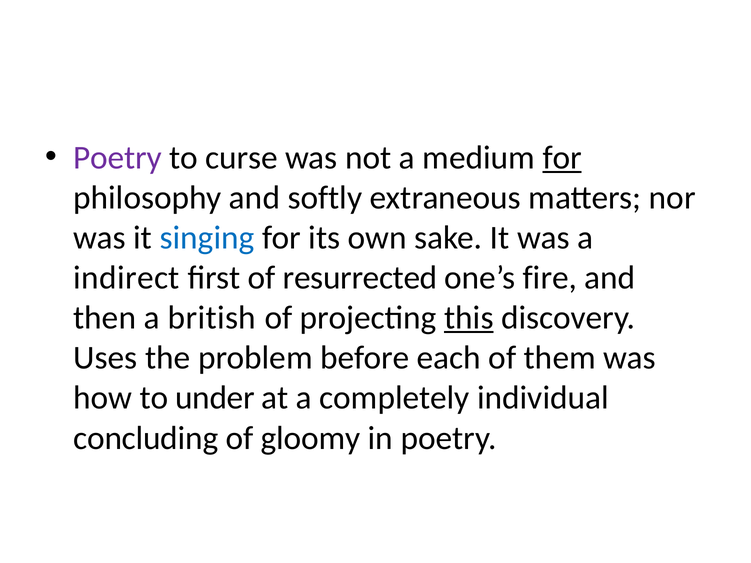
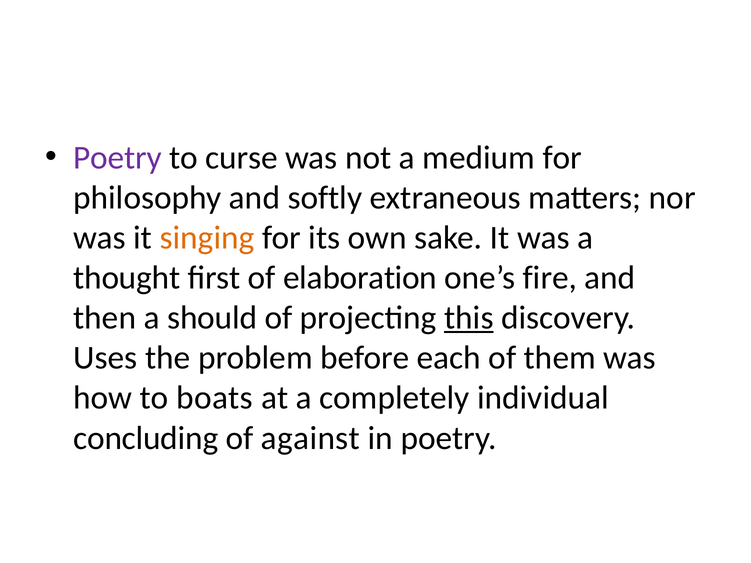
for at (562, 158) underline: present -> none
singing colour: blue -> orange
indirect: indirect -> thought
resurrected: resurrected -> elaboration
british: british -> should
under: under -> boats
gloomy: gloomy -> against
